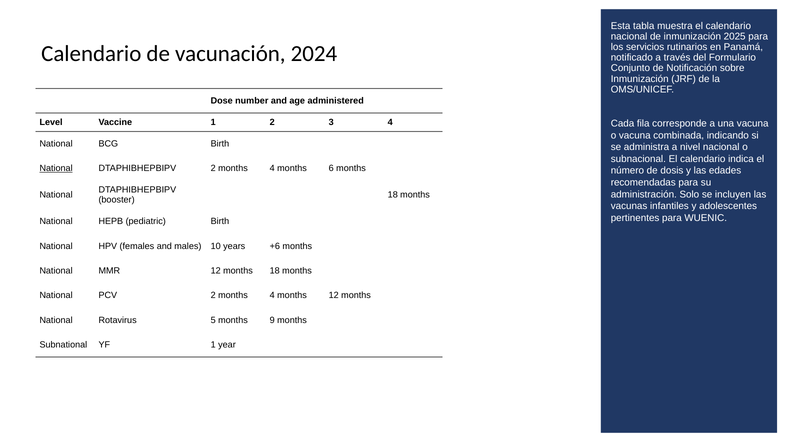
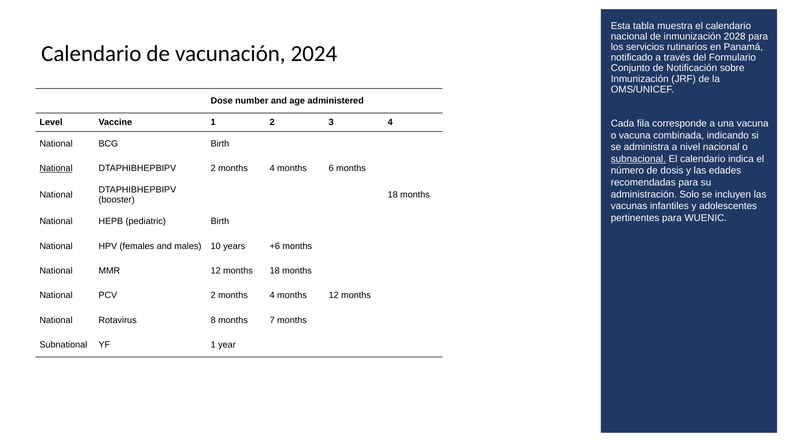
2025: 2025 -> 2028
subnacional underline: none -> present
5: 5 -> 8
9: 9 -> 7
